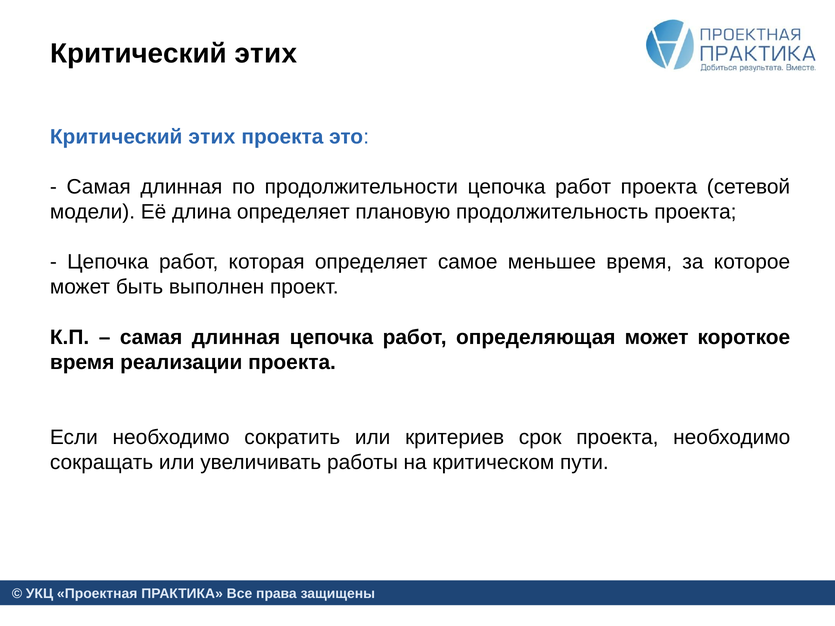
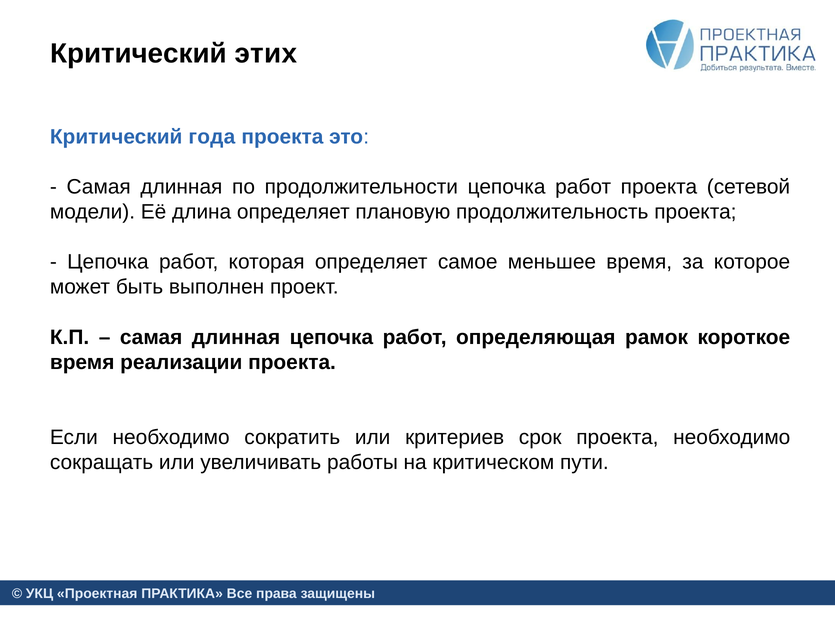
этих at (212, 137): этих -> года
определяющая может: может -> рамок
